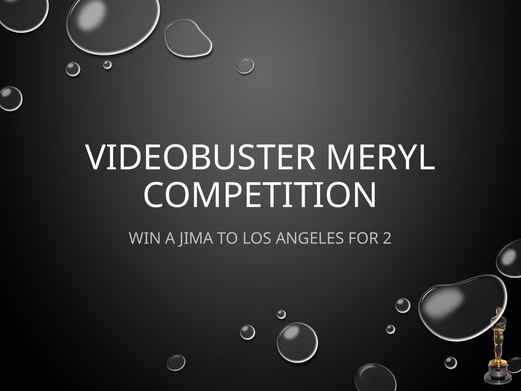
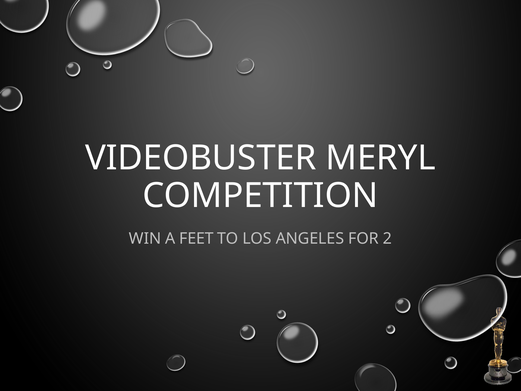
JIMA: JIMA -> FEET
